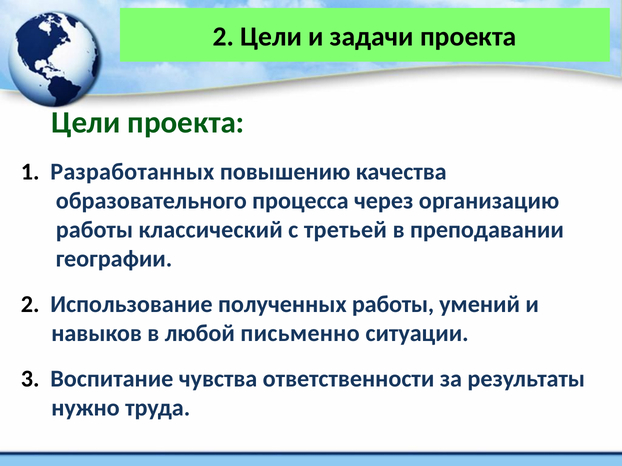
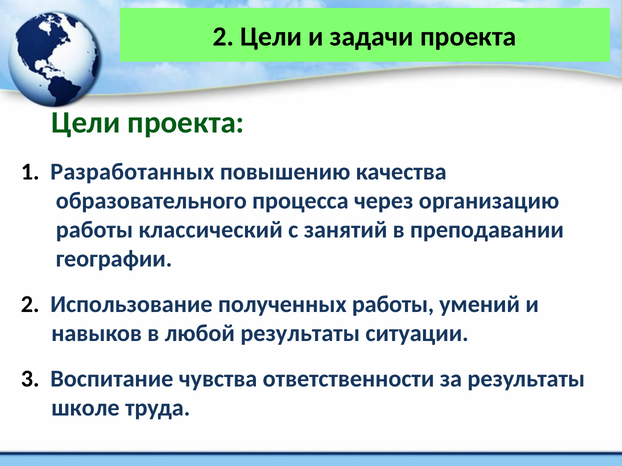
третьей: третьей -> занятий
любой письменно: письменно -> результаты
нужно: нужно -> школе
